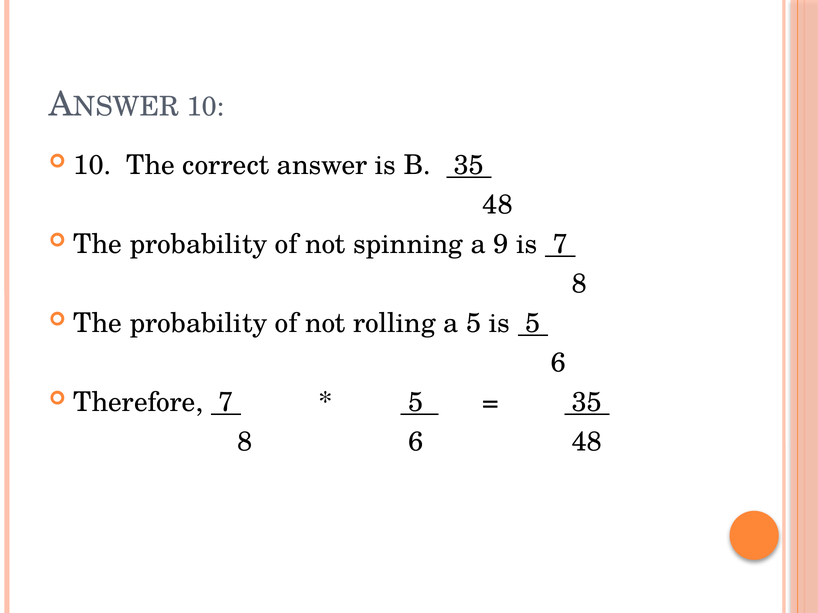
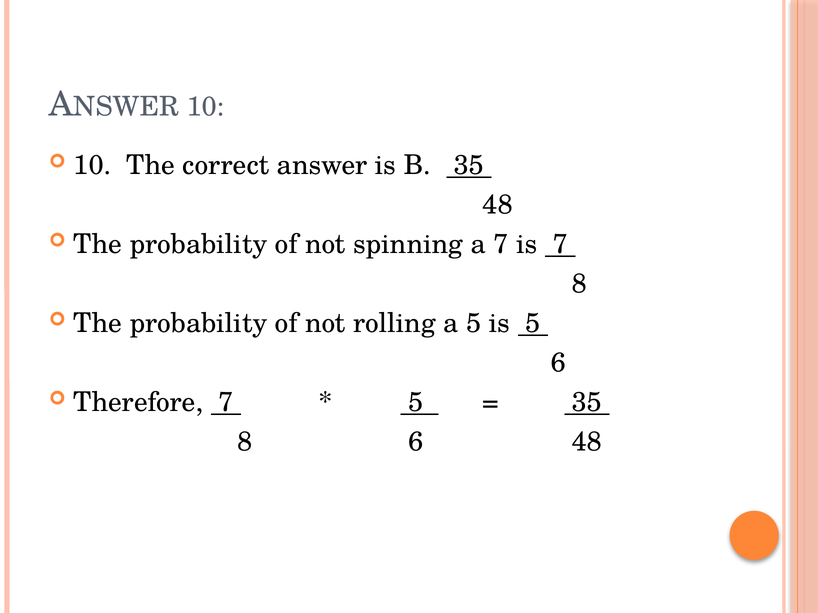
a 9: 9 -> 7
